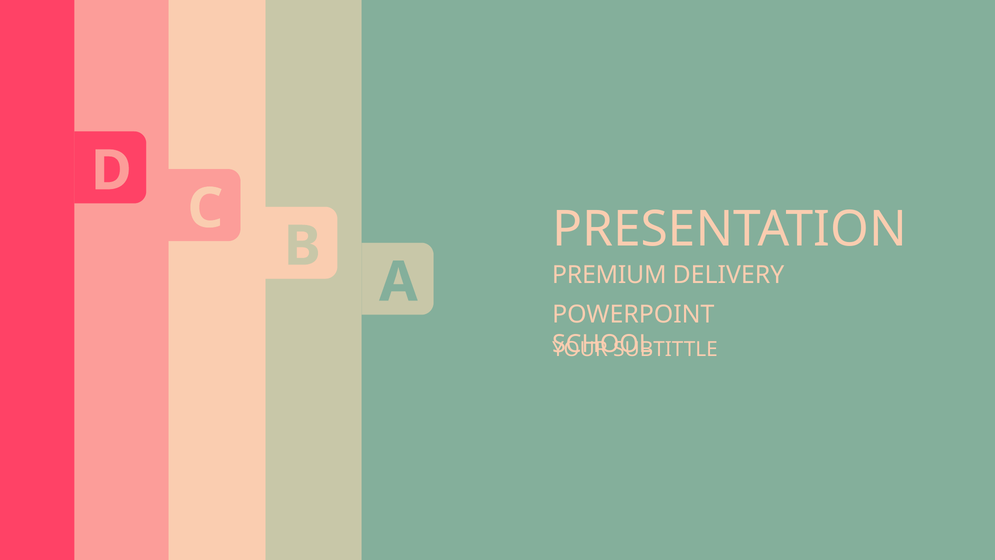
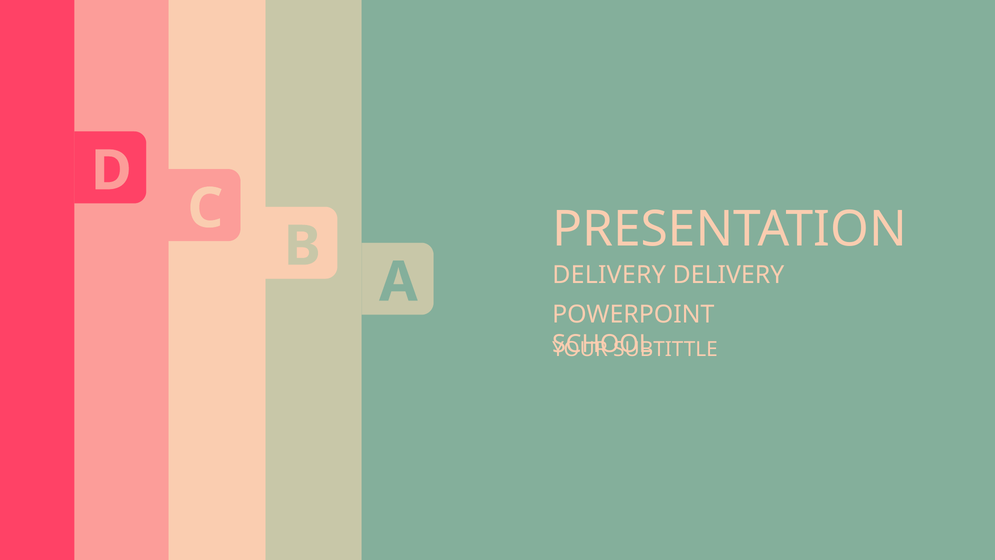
PREMIUM at (609, 275): PREMIUM -> DELIVERY
